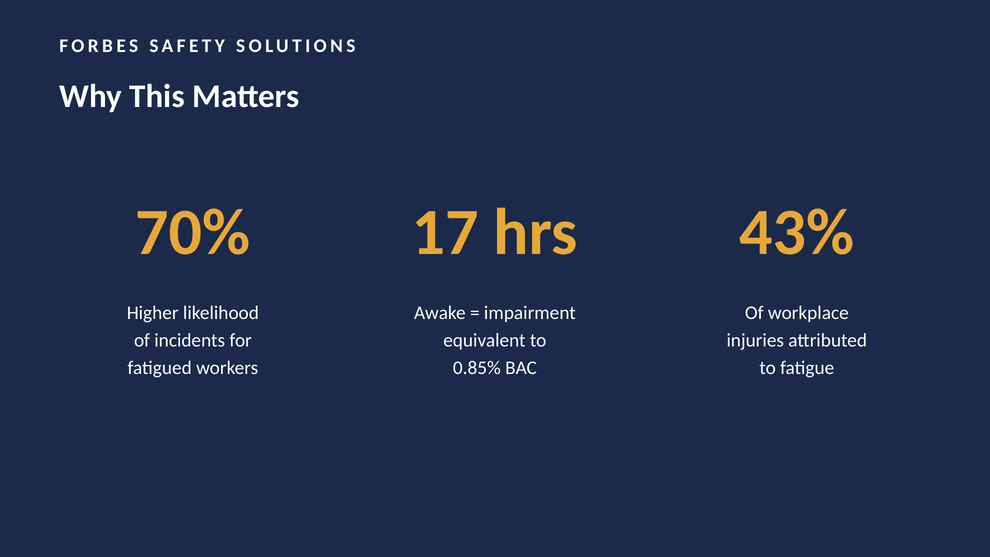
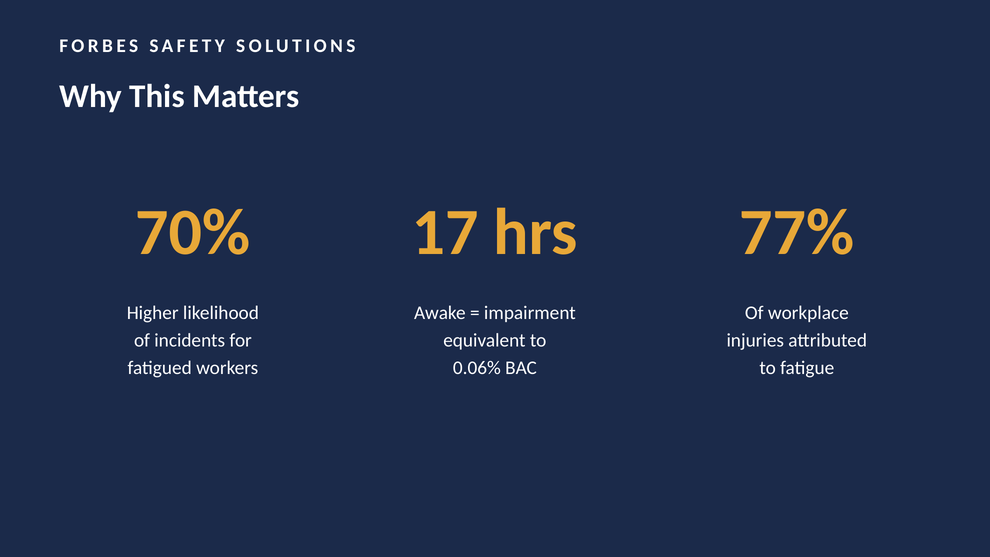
43%: 43% -> 77%
0.85%: 0.85% -> 0.06%
